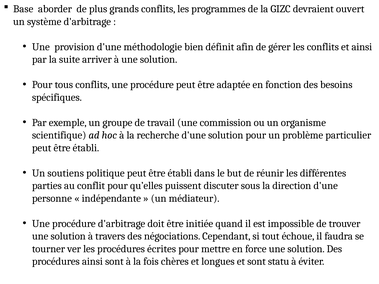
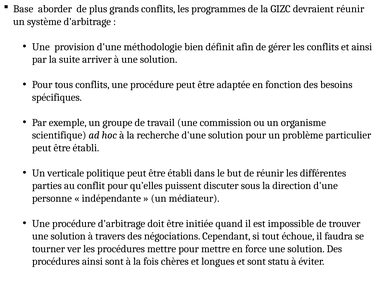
devraient ouvert: ouvert -> réunir
soutiens: soutiens -> verticale
procédures écrites: écrites -> mettre
